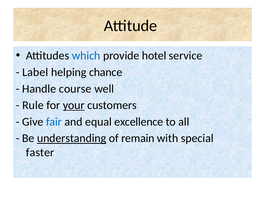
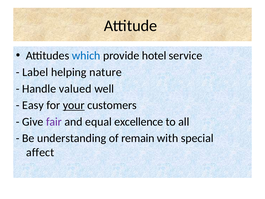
chance: chance -> nature
course: course -> valued
Rule: Rule -> Easy
fair colour: blue -> purple
understanding underline: present -> none
faster: faster -> affect
